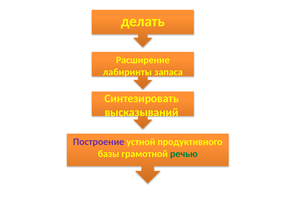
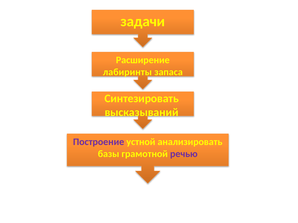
делать: делать -> задачи
продуктивного: продуктивного -> анализировать
речью colour: green -> purple
